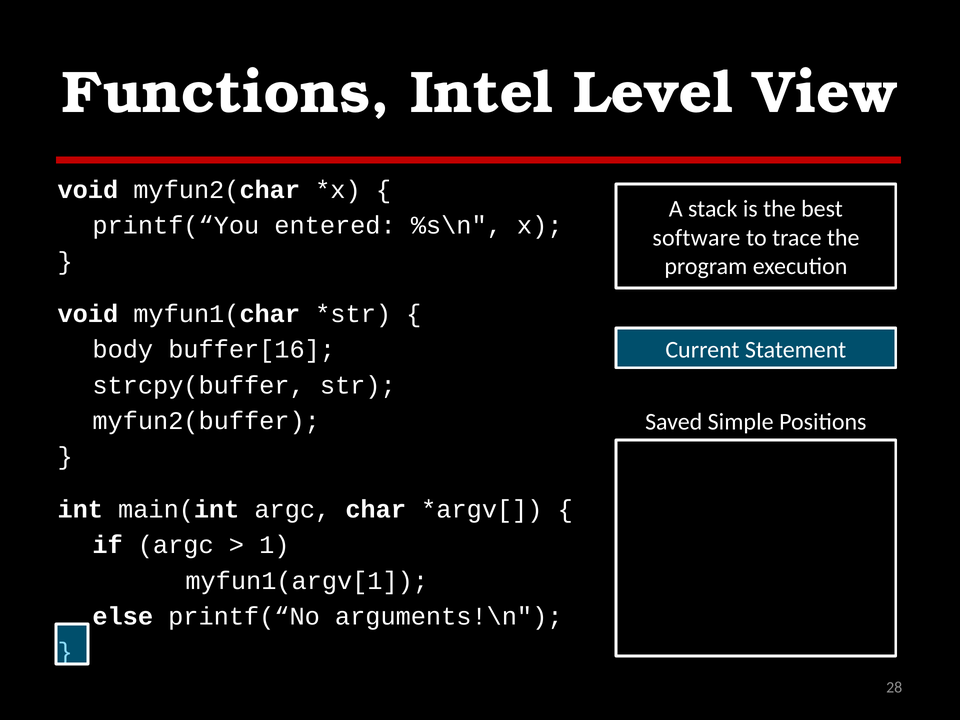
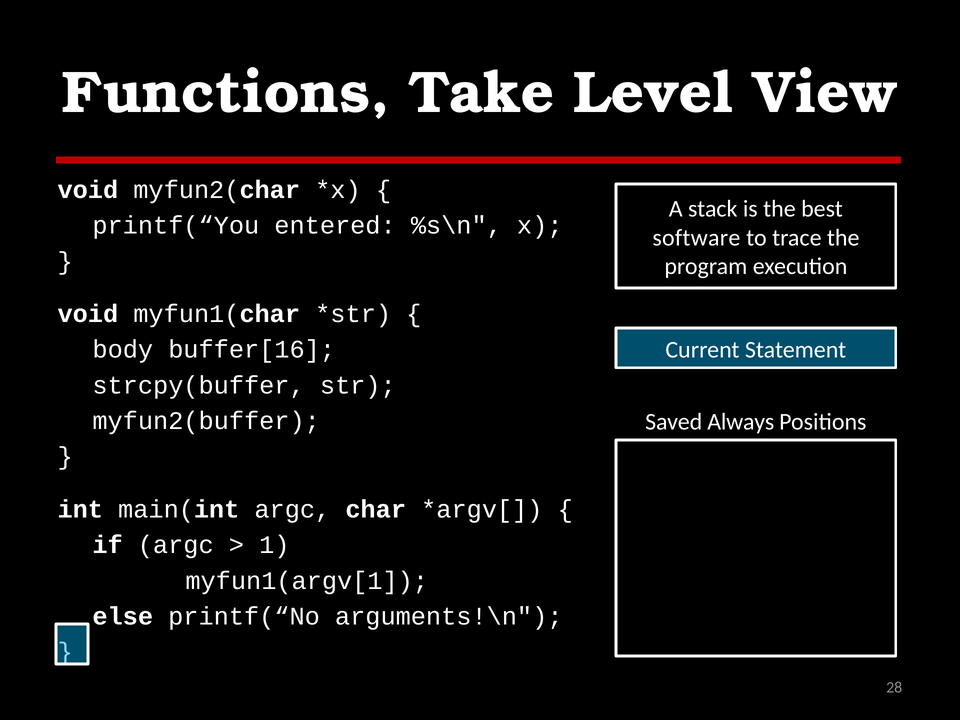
Intel: Intel -> Take
Simple: Simple -> Always
